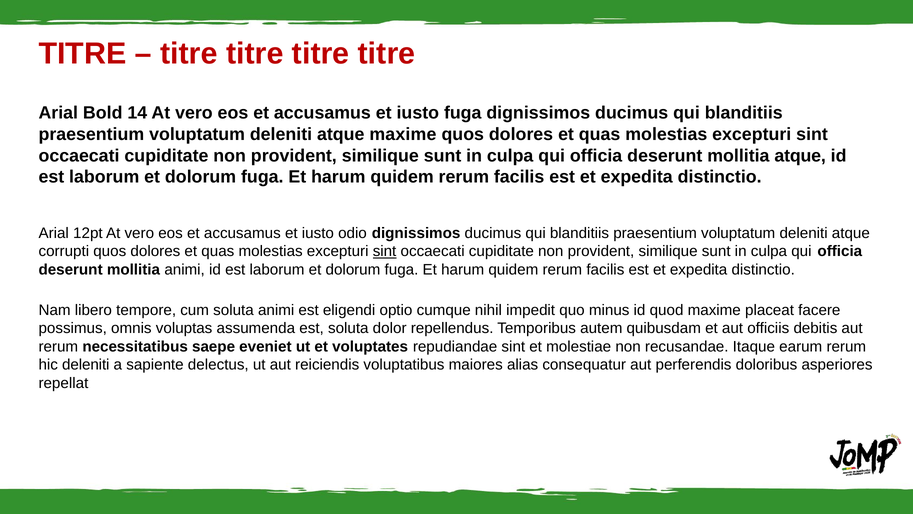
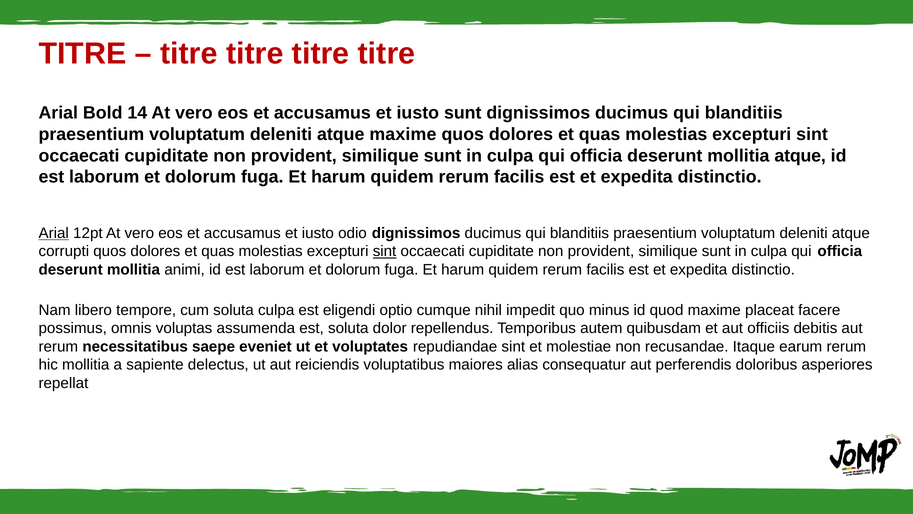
iusto fuga: fuga -> sunt
Arial at (54, 233) underline: none -> present
soluta animi: animi -> culpa
hic deleniti: deleniti -> mollitia
